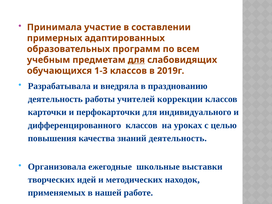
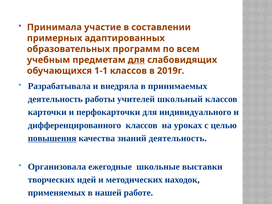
1-3: 1-3 -> 1-1
празднованию: празднованию -> принимаемых
коррекции: коррекции -> школьный
повышения underline: none -> present
